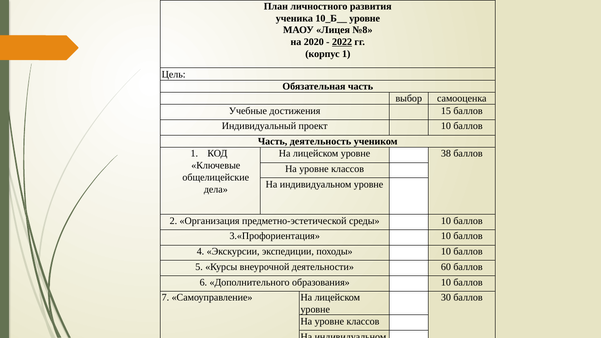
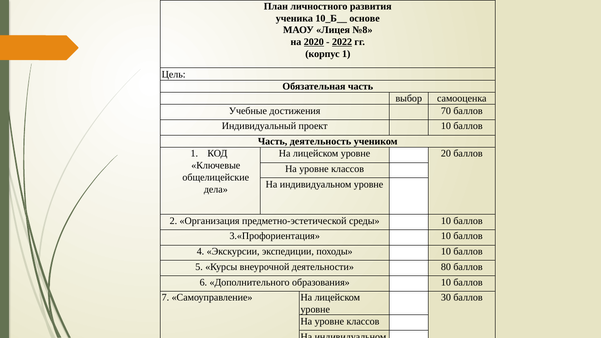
уровне at (365, 18): уровне -> основе
2020 underline: none -> present
15: 15 -> 70
38: 38 -> 20
60: 60 -> 80
